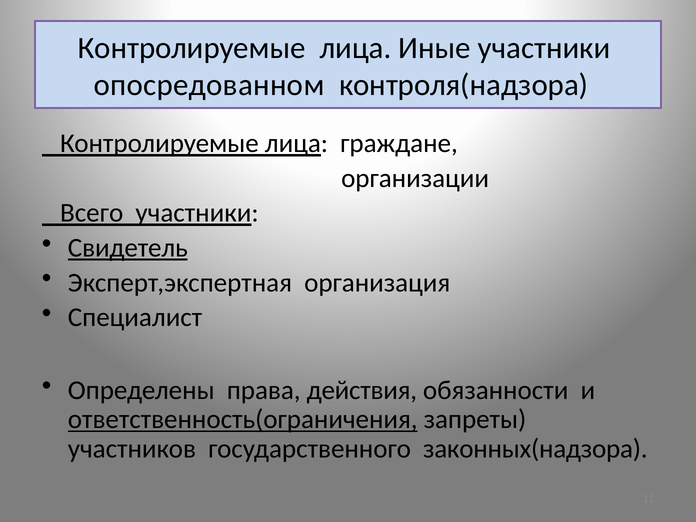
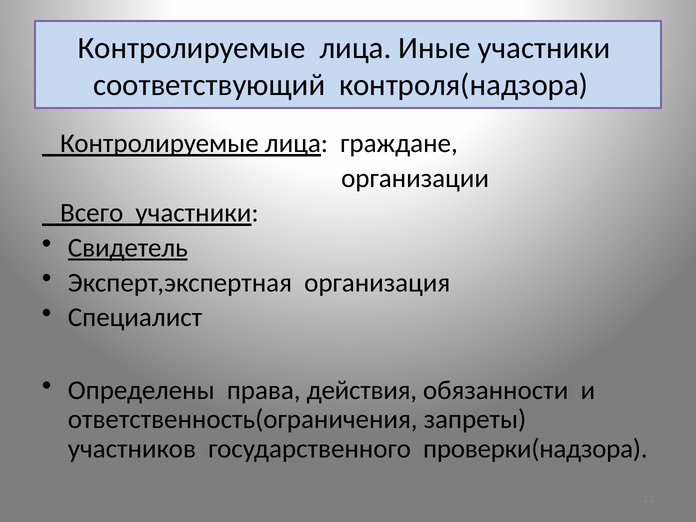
опосредованном: опосредованном -> соответствующий
ответственность(ограничения underline: present -> none
законных(надзора: законных(надзора -> проверки(надзора
